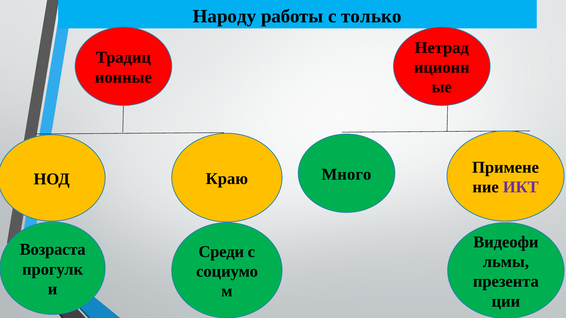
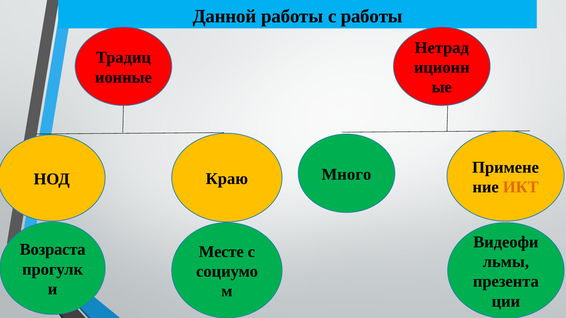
Народу: Народу -> Данной
с только: только -> работы
ИКТ colour: purple -> orange
Среди: Среди -> Месте
